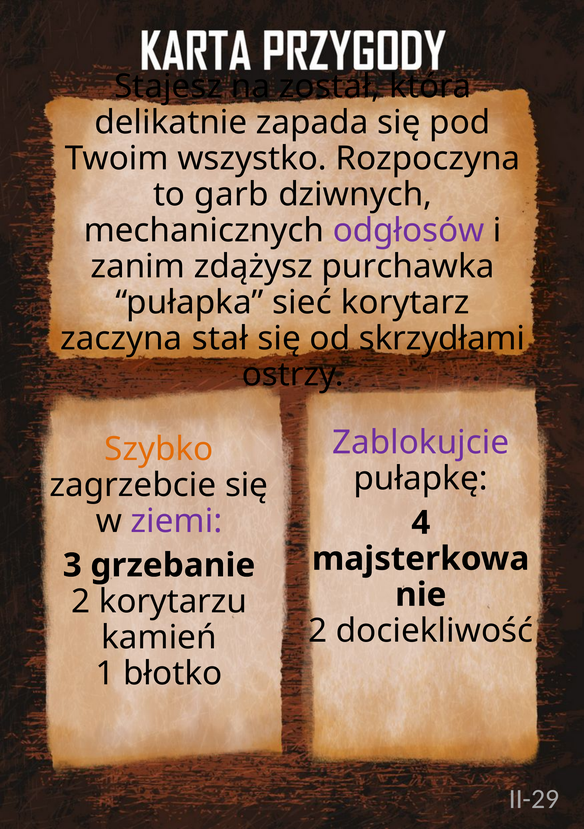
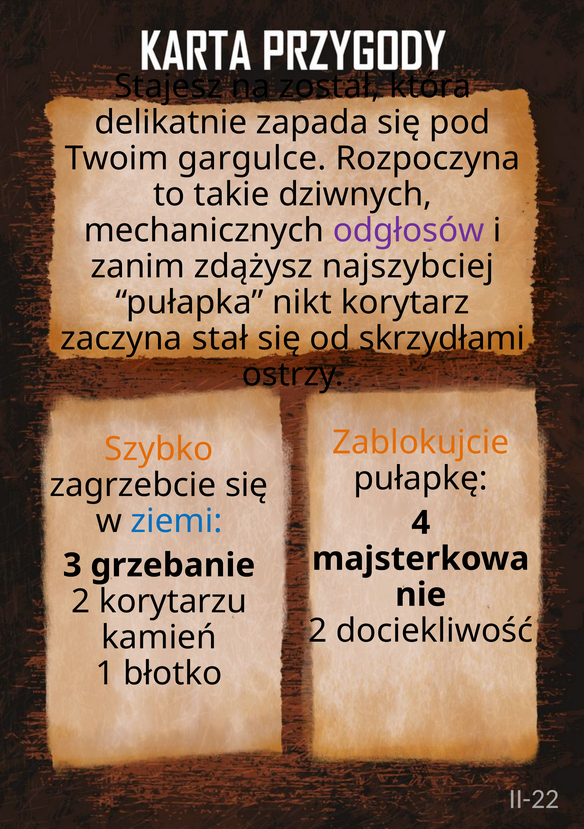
wszystko: wszystko -> gargulce
garb: garb -> takie
purchawka: purchawka -> najszybciej
sieć: sieć -> nikt
Zablokujcie colour: purple -> orange
ziemi colour: purple -> blue
II-29: II-29 -> II-22
